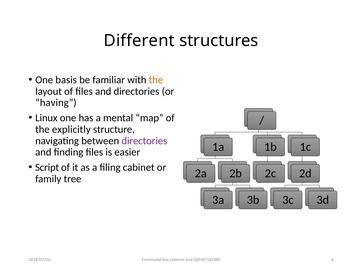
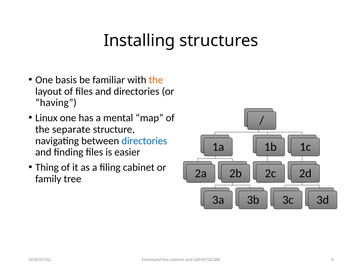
Different: Different -> Installing
explicitly: explicitly -> separate
directories at (144, 141) colour: purple -> blue
Script: Script -> Thing
